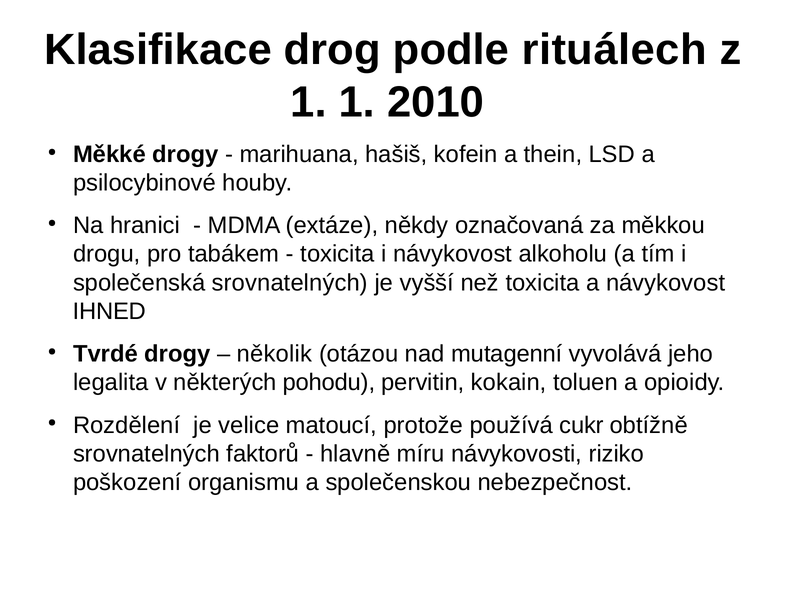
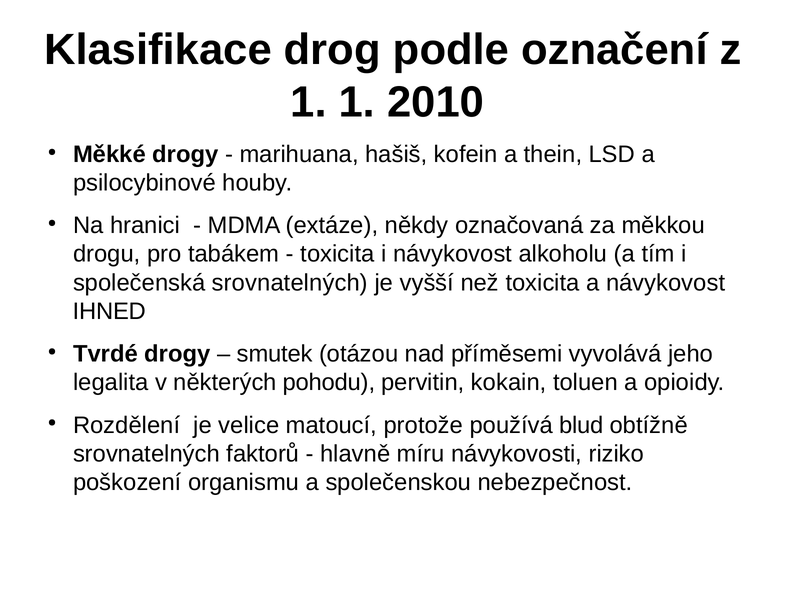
rituálech: rituálech -> označení
několik: několik -> smutek
mutagenní: mutagenní -> příměsemi
cukr: cukr -> blud
